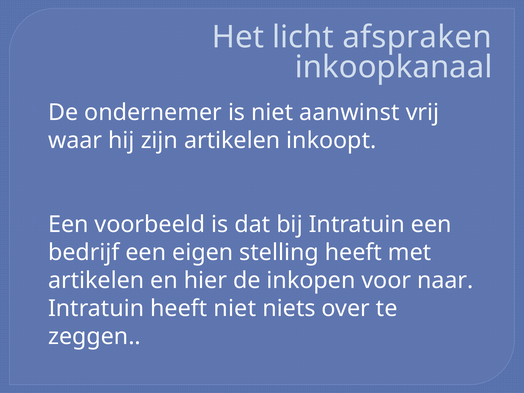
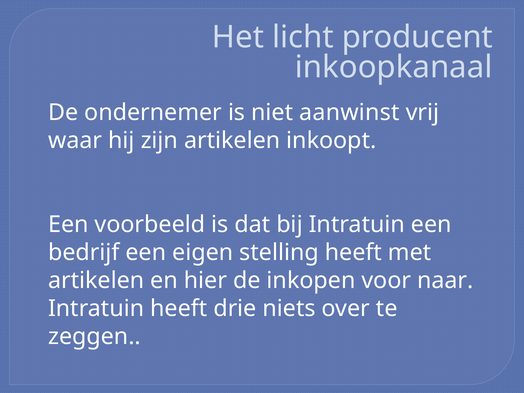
afspraken: afspraken -> producent
heeft niet: niet -> drie
